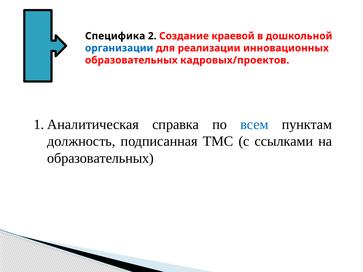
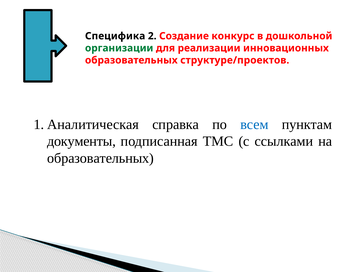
краевой: краевой -> конкурс
организации colour: blue -> green
кадровых/проектов: кадровых/проектов -> структуре/проектов
должность: должность -> документы
